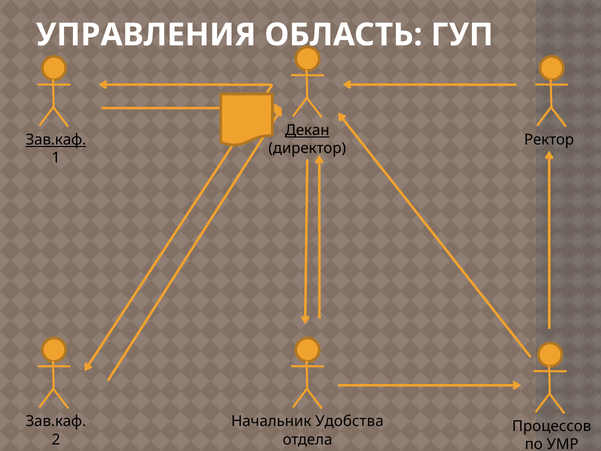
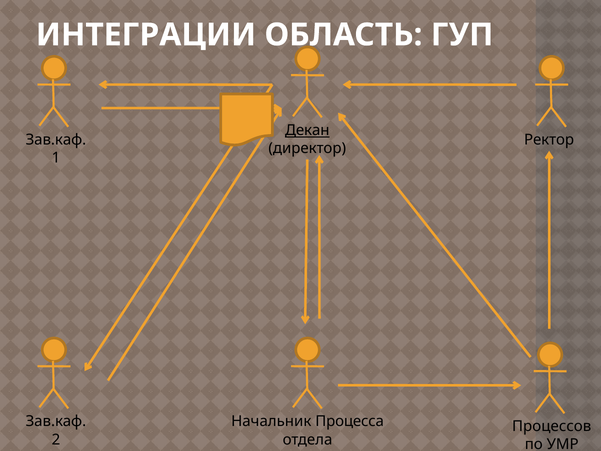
УПРАВЛЕНИЯ: УПРАВЛЕНИЯ -> ИНТЕГРАЦИИ
Зав.каф at (56, 140) underline: present -> none
Удобства: Удобства -> Процесса
